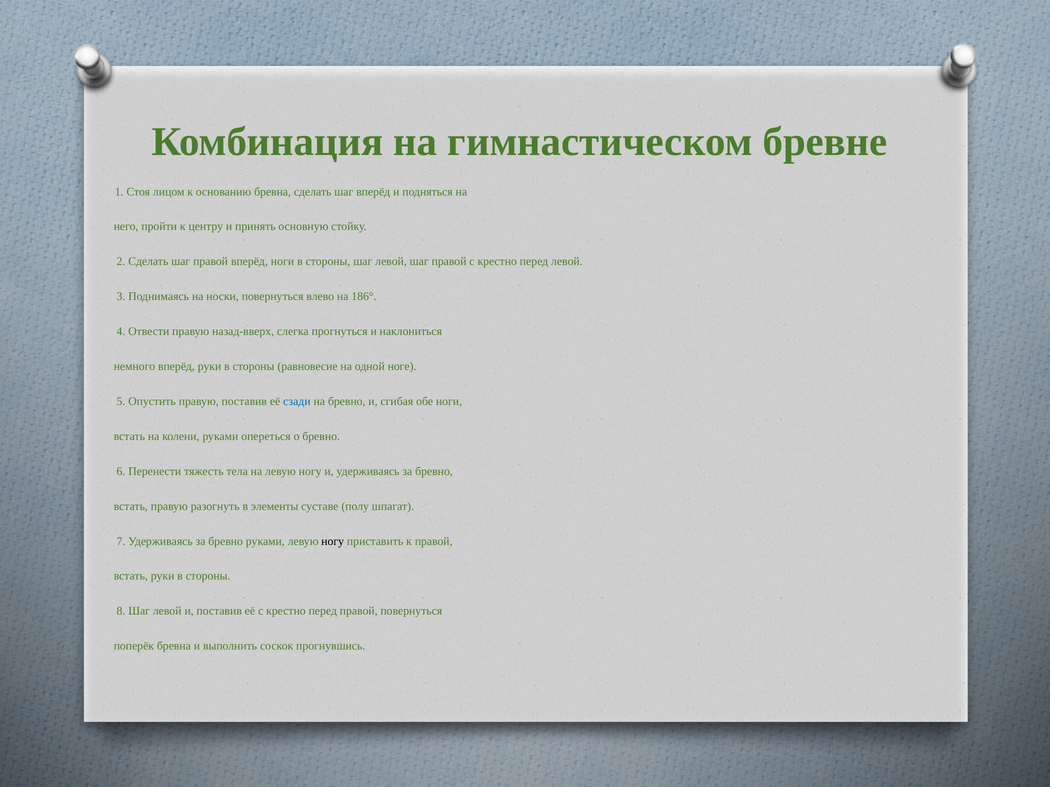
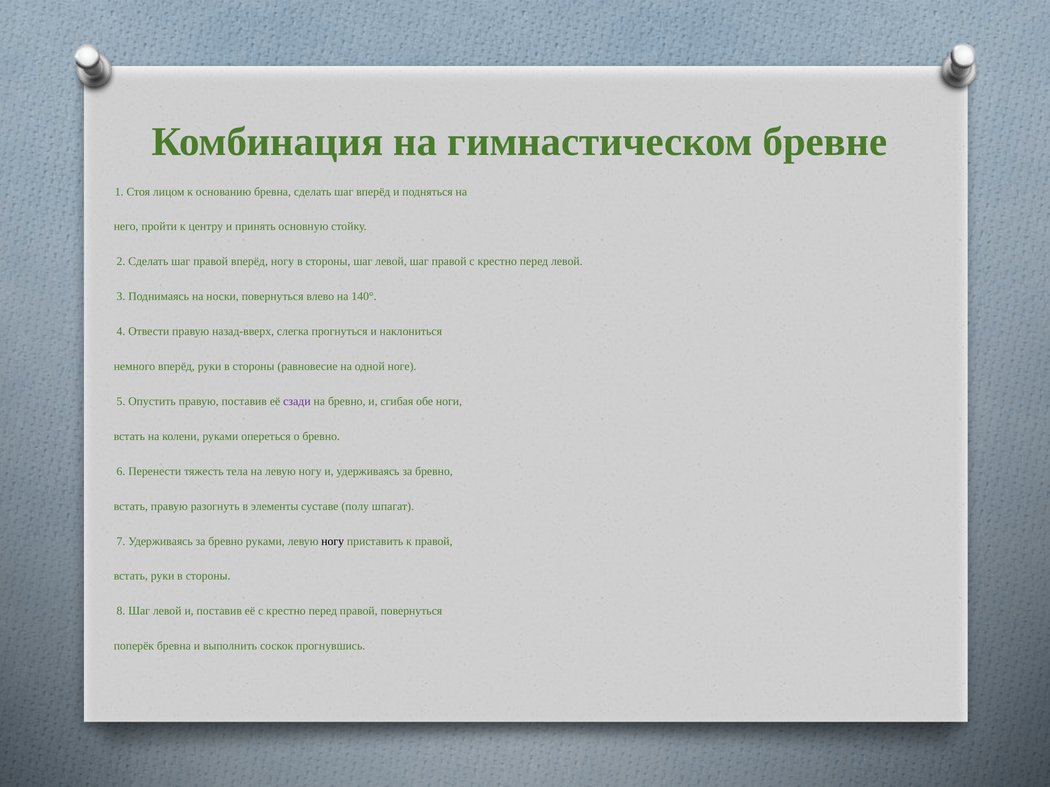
вперёд ноги: ноги -> ногу
186°: 186° -> 140°
сзади colour: blue -> purple
